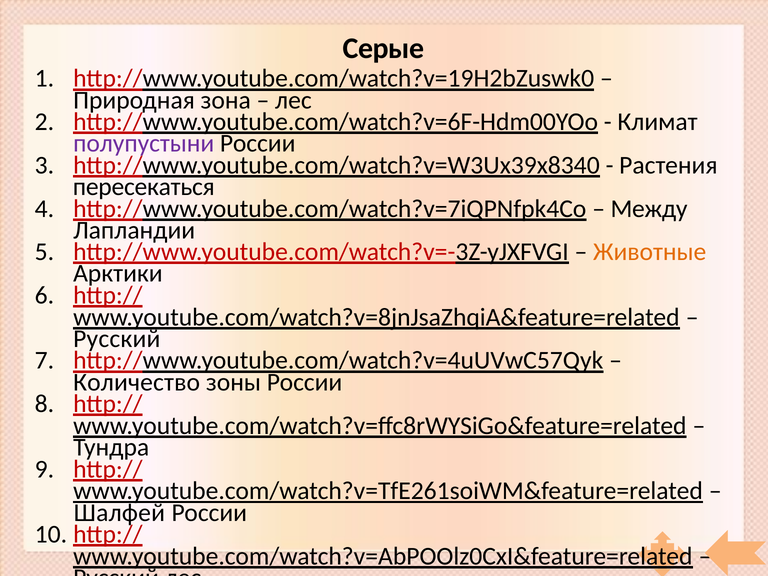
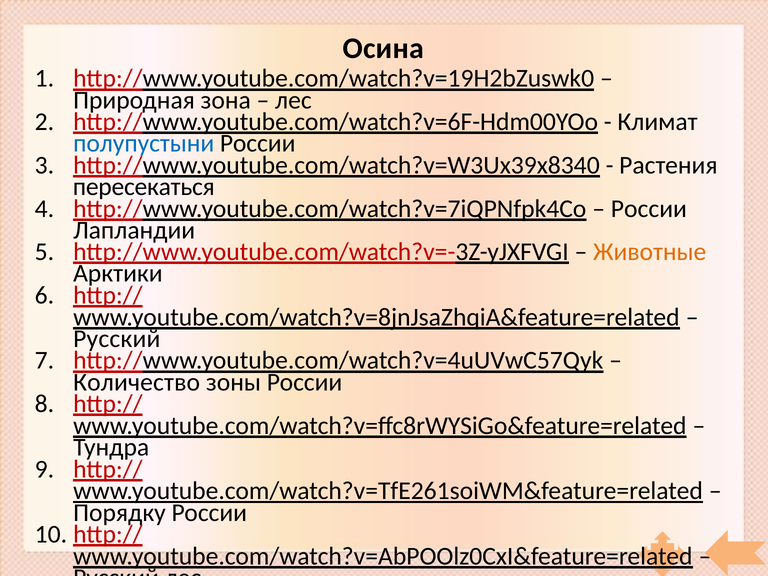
Серые: Серые -> Осина
полупустыни colour: purple -> blue
Между at (649, 209): Между -> России
Шалфей: Шалфей -> Порядку
